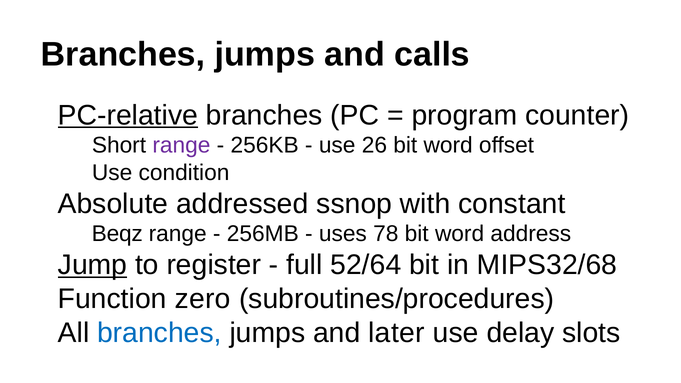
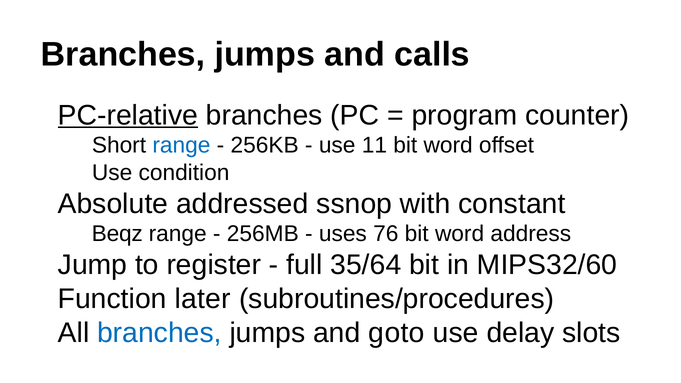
range at (181, 145) colour: purple -> blue
26: 26 -> 11
78: 78 -> 76
Jump underline: present -> none
52/64: 52/64 -> 35/64
MIPS32/68: MIPS32/68 -> MIPS32/60
zero: zero -> later
later: later -> goto
